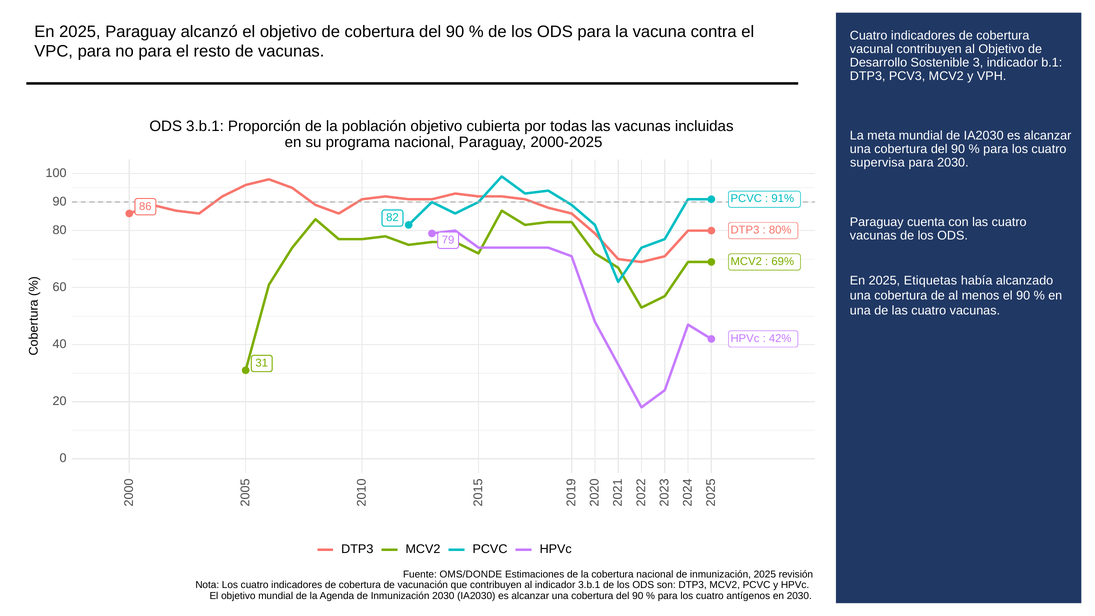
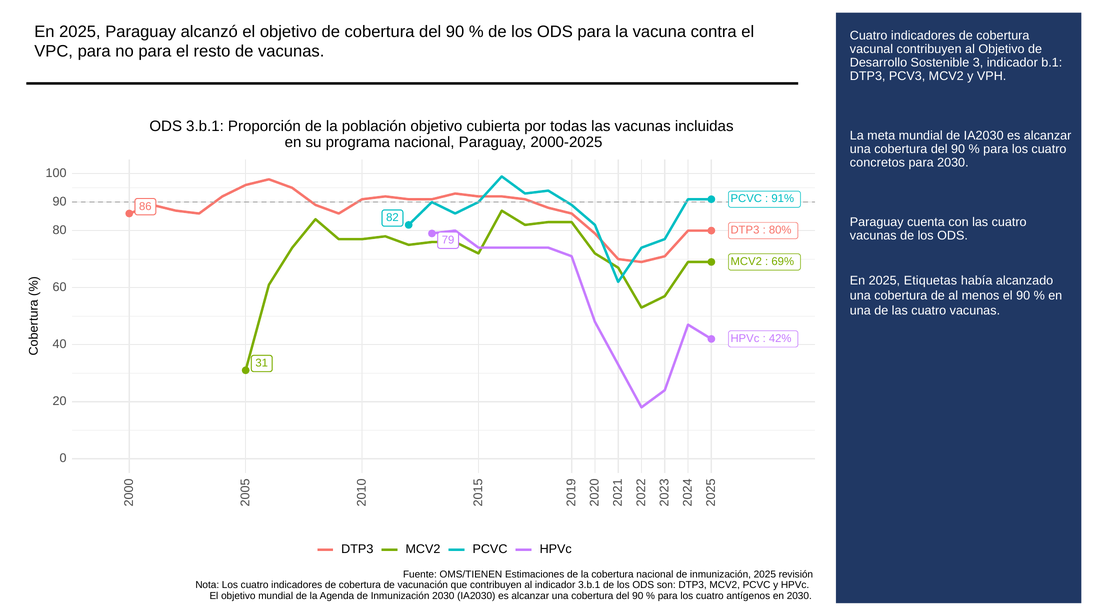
supervisa: supervisa -> concretos
OMS/DONDE: OMS/DONDE -> OMS/TIENEN
